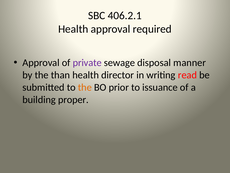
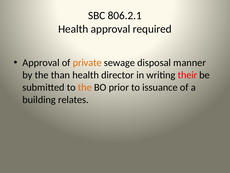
406.2.1: 406.2.1 -> 806.2.1
private colour: purple -> orange
read: read -> their
proper: proper -> relates
